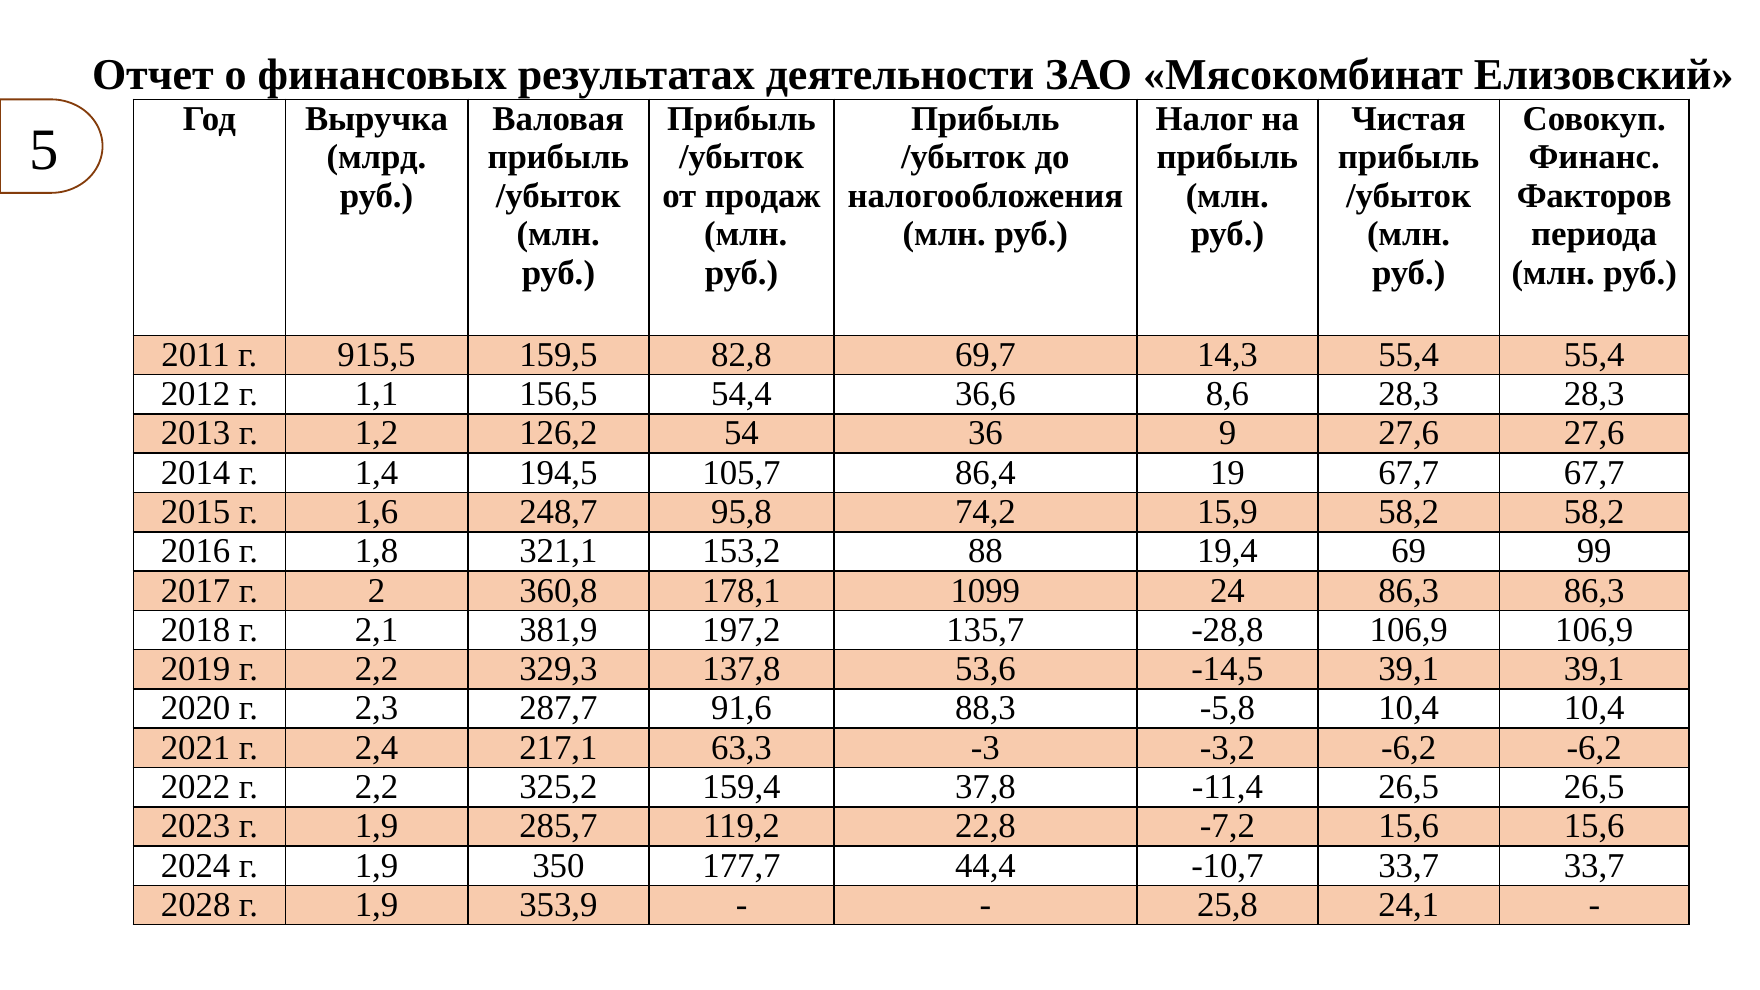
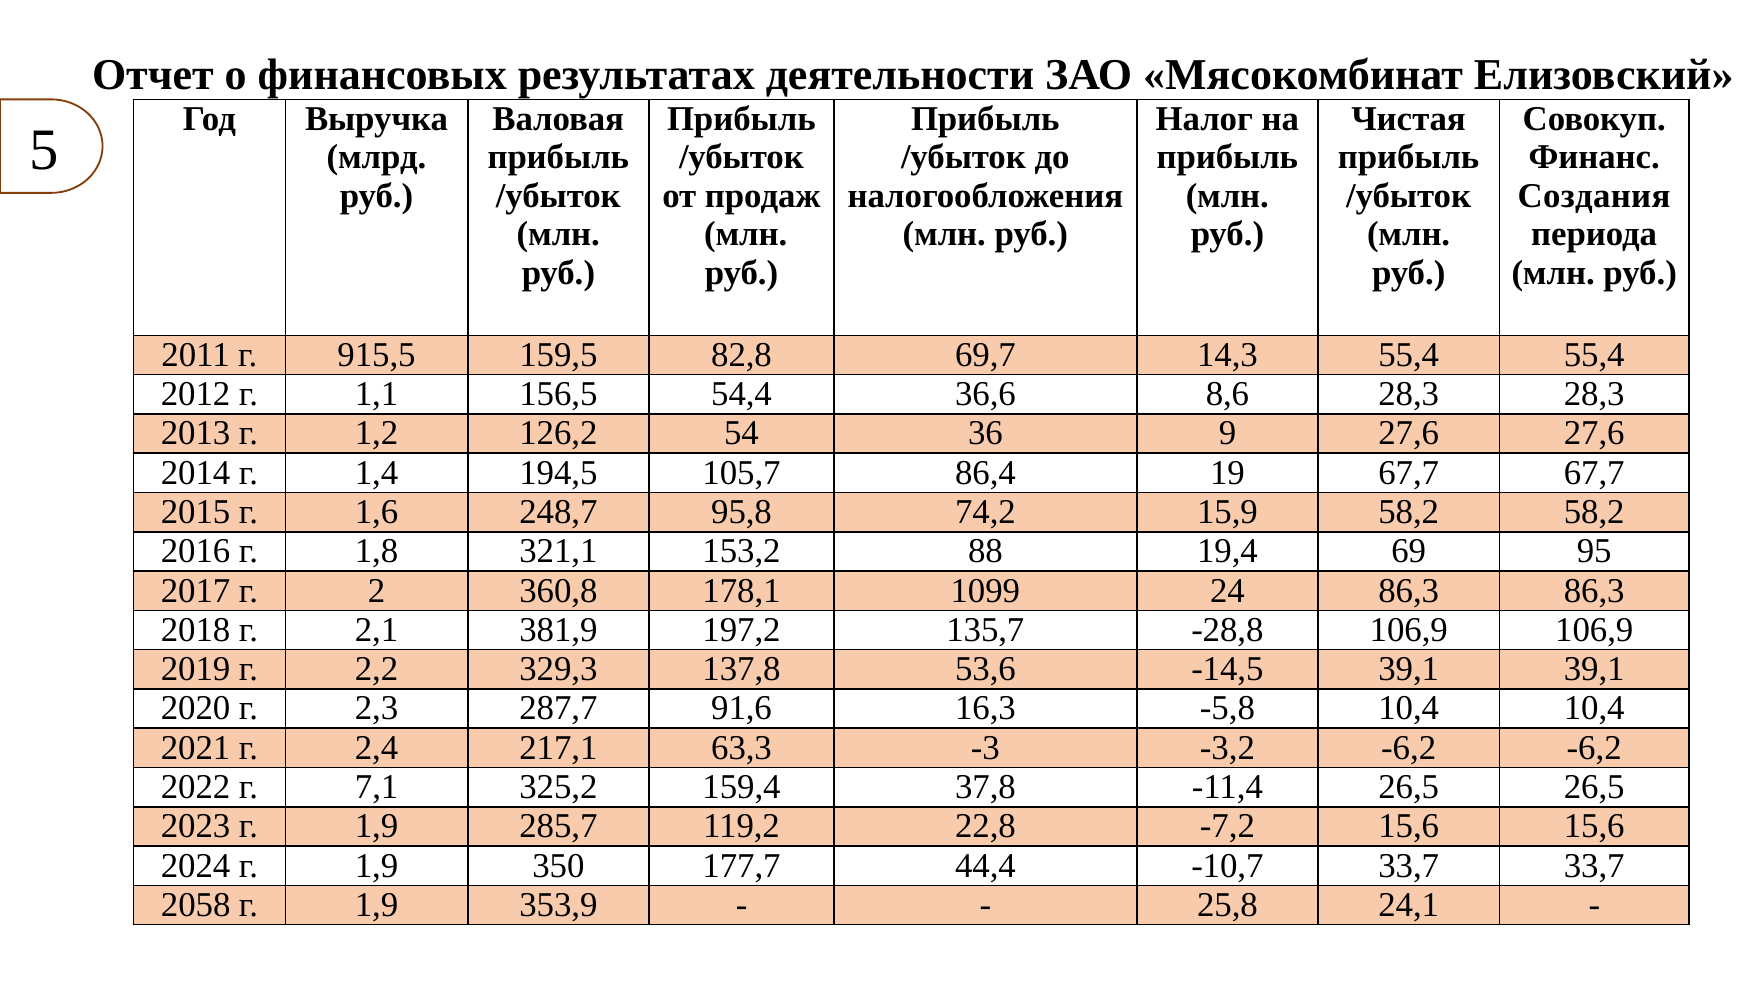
Факторов: Факторов -> Создания
99: 99 -> 95
88,3: 88,3 -> 16,3
2022 г 2,2: 2,2 -> 7,1
2028: 2028 -> 2058
